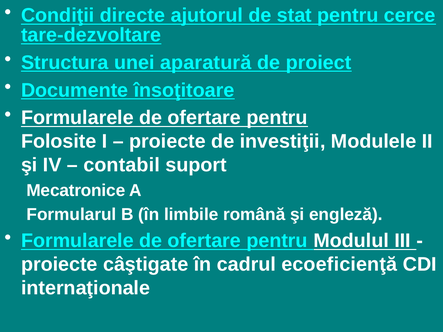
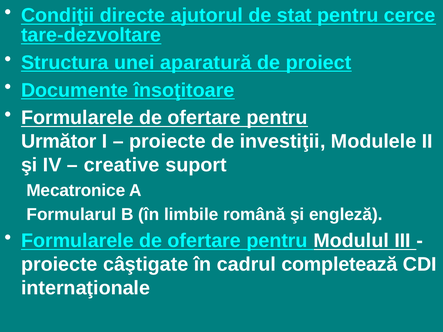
Folosite: Folosite -> Următor
contabil: contabil -> creative
ecoeficienţă: ecoeficienţă -> completează
